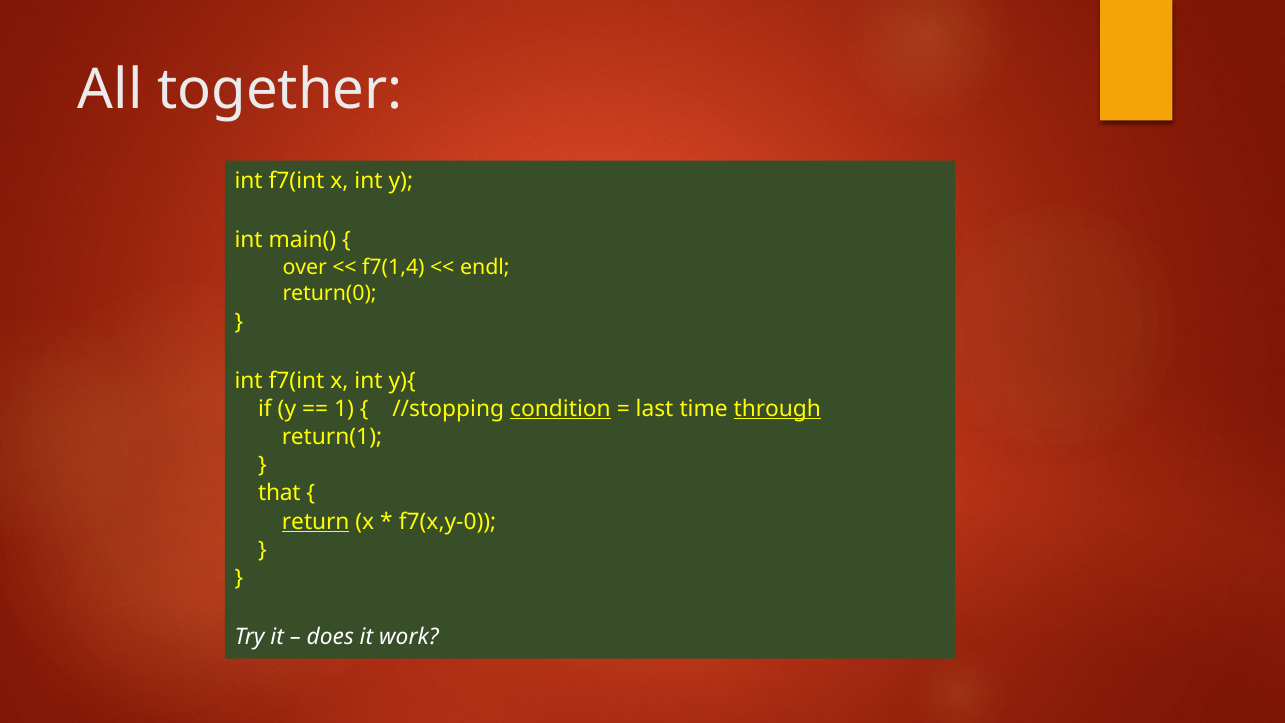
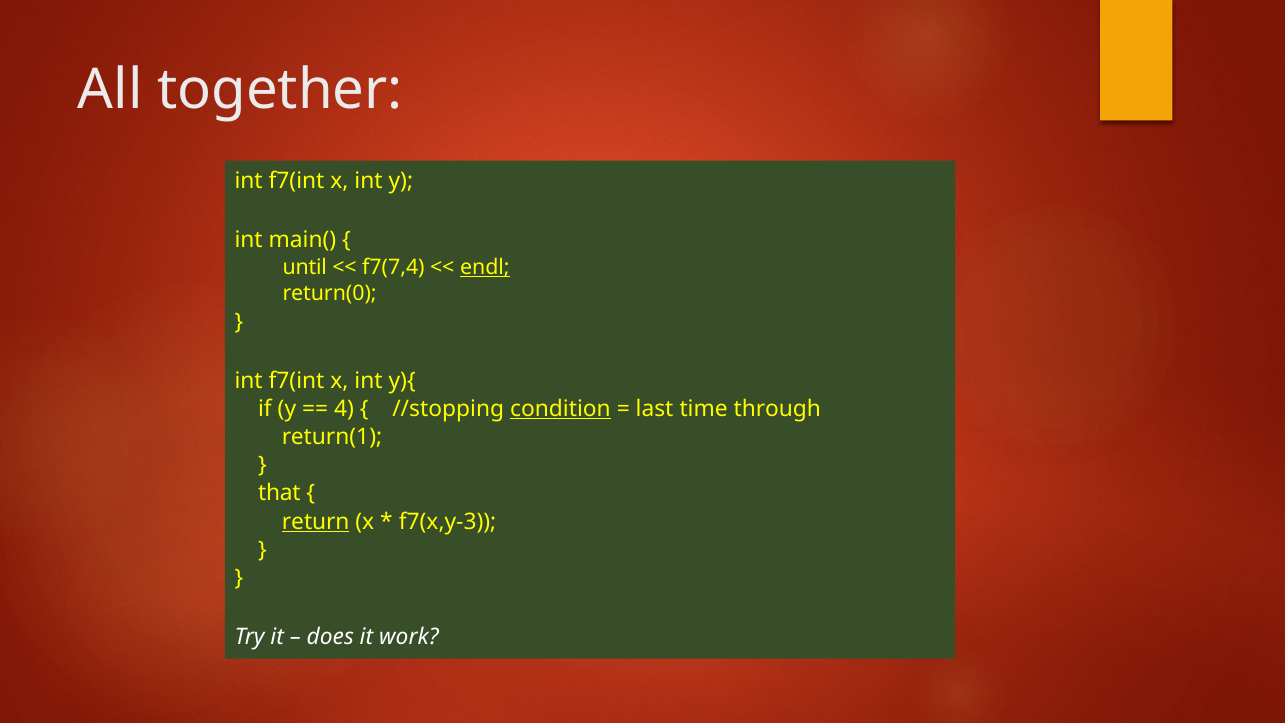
over: over -> until
f7(1,4: f7(1,4 -> f7(7,4
endl underline: none -> present
1: 1 -> 4
through underline: present -> none
f7(x,y-0: f7(x,y-0 -> f7(x,y-3
